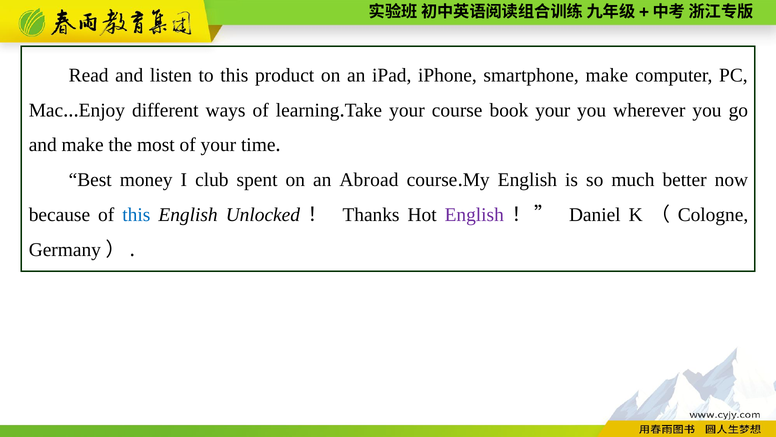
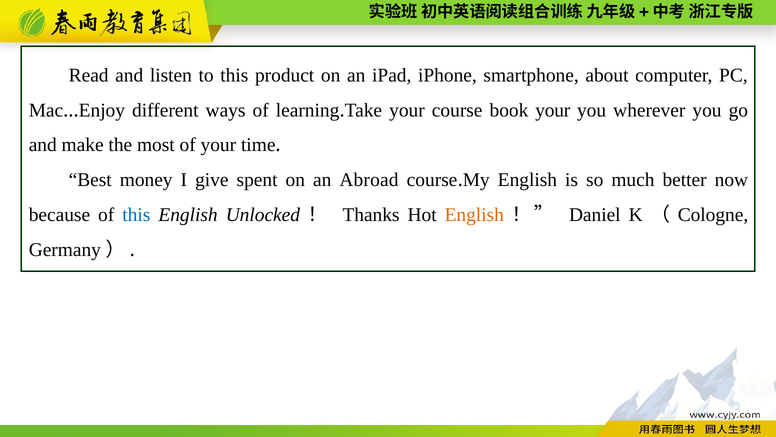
smartphone make: make -> about
club: club -> give
English at (474, 215) colour: purple -> orange
